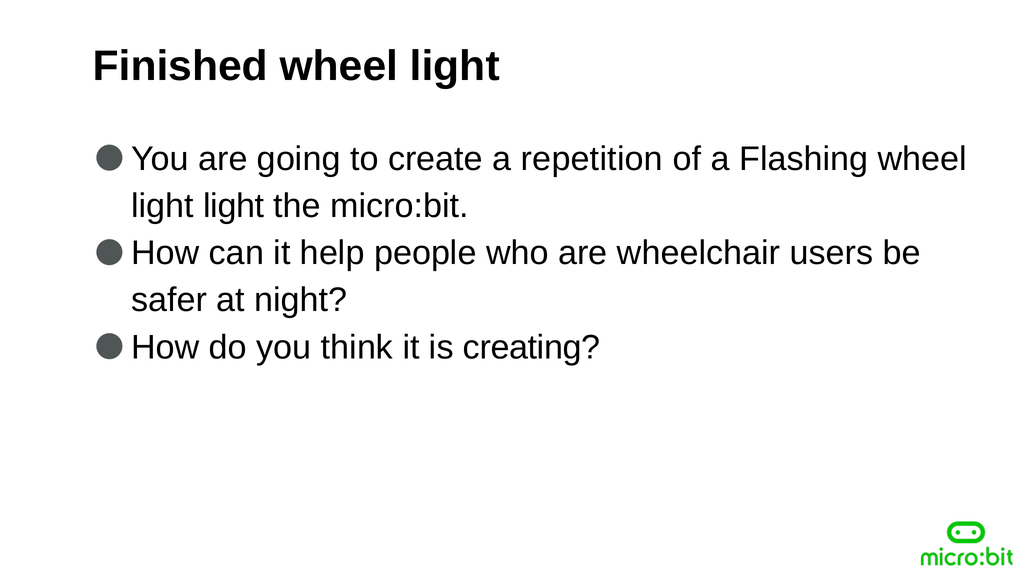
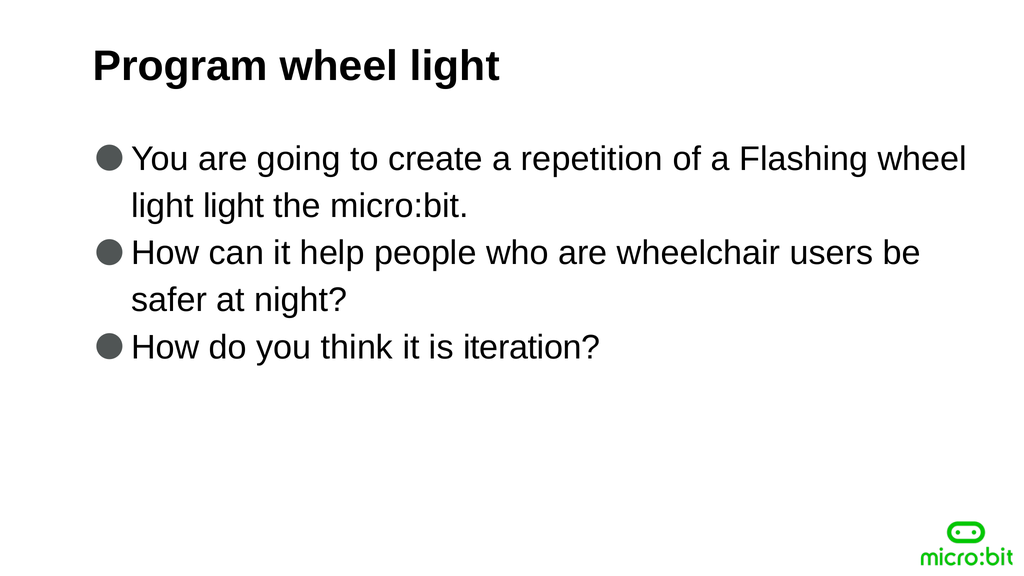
Finished: Finished -> Program
creating: creating -> iteration
